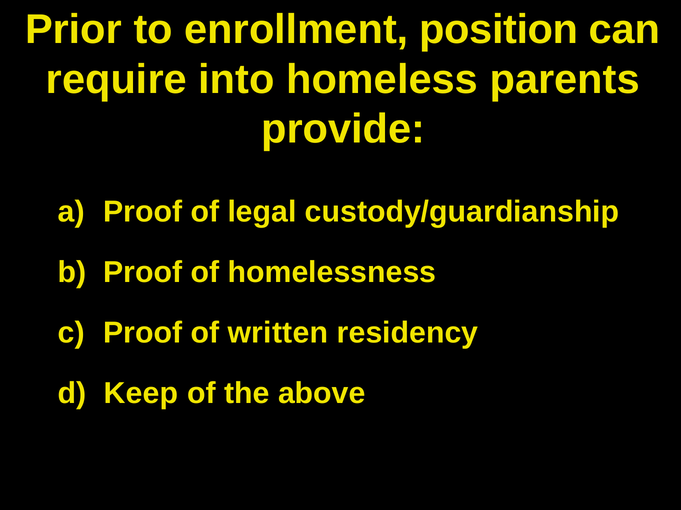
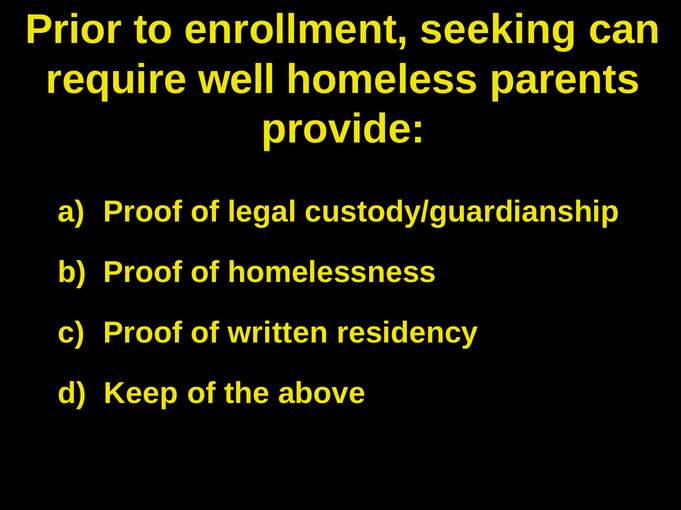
position: position -> seeking
into: into -> well
